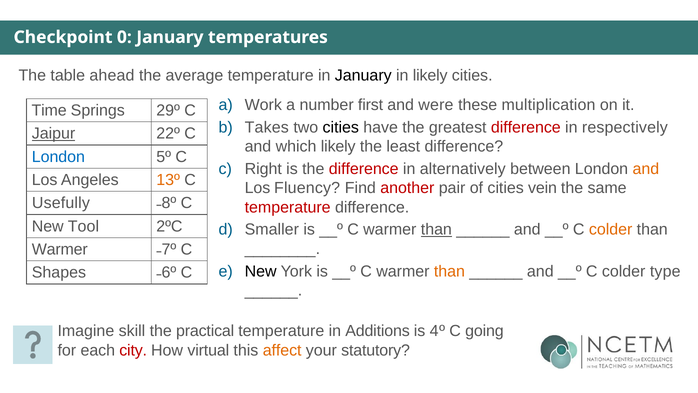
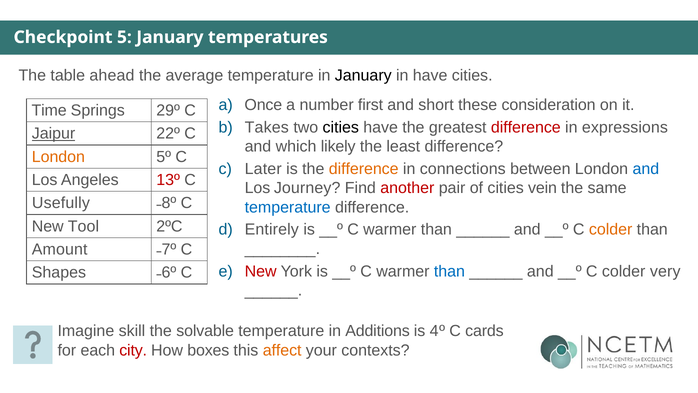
0: 0 -> 5
in likely: likely -> have
Work: Work -> Once
were: were -> short
multiplication: multiplication -> consideration
respectively: respectively -> expressions
London at (58, 157) colour: blue -> orange
Right: Right -> Later
difference at (364, 169) colour: red -> orange
alternatively: alternatively -> connections
and at (646, 169) colour: orange -> blue
13º colour: orange -> red
Fluency: Fluency -> Journey
temperature at (288, 207) colour: red -> blue
Smaller: Smaller -> Entirely
than at (436, 229) underline: present -> none
Warmer at (60, 249): Warmer -> Amount
New at (261, 271) colour: black -> red
than at (449, 271) colour: orange -> blue
type: type -> very
practical: practical -> solvable
going: going -> cards
virtual: virtual -> boxes
statutory: statutory -> contexts
